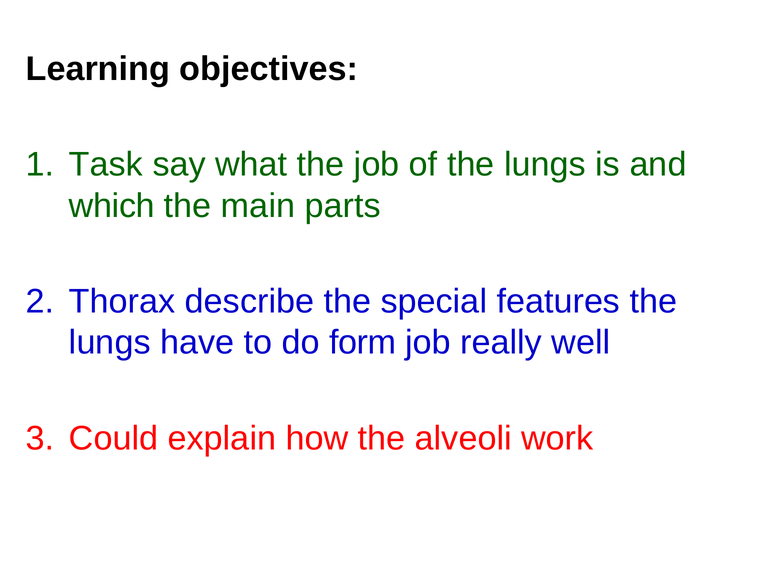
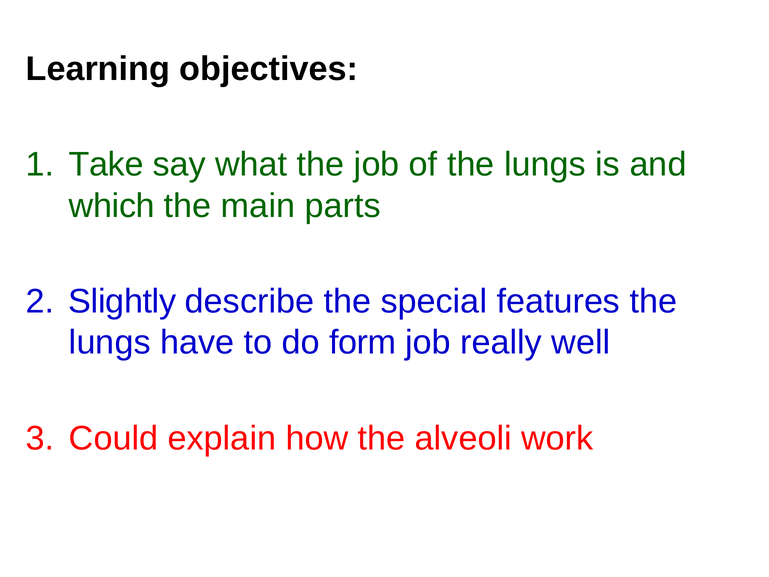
Task: Task -> Take
Thorax: Thorax -> Slightly
